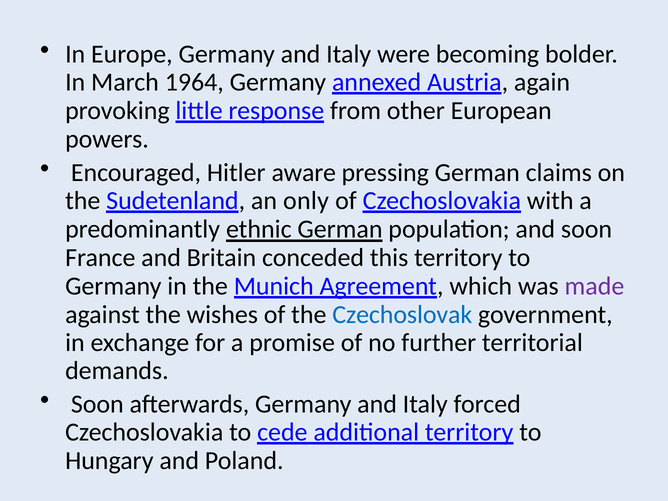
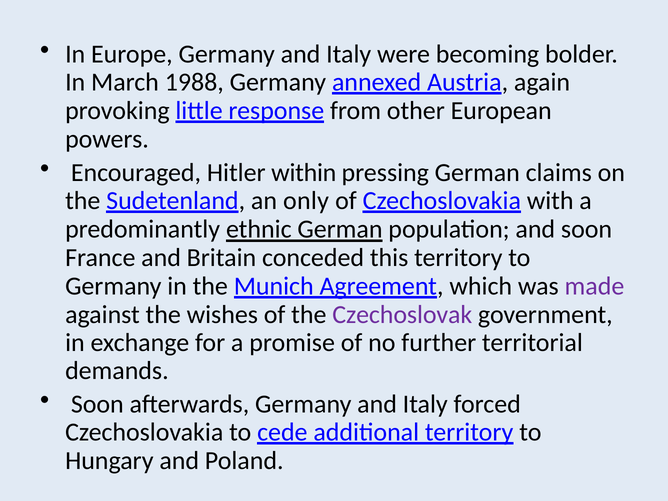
1964: 1964 -> 1988
aware: aware -> within
Czechoslovak colour: blue -> purple
